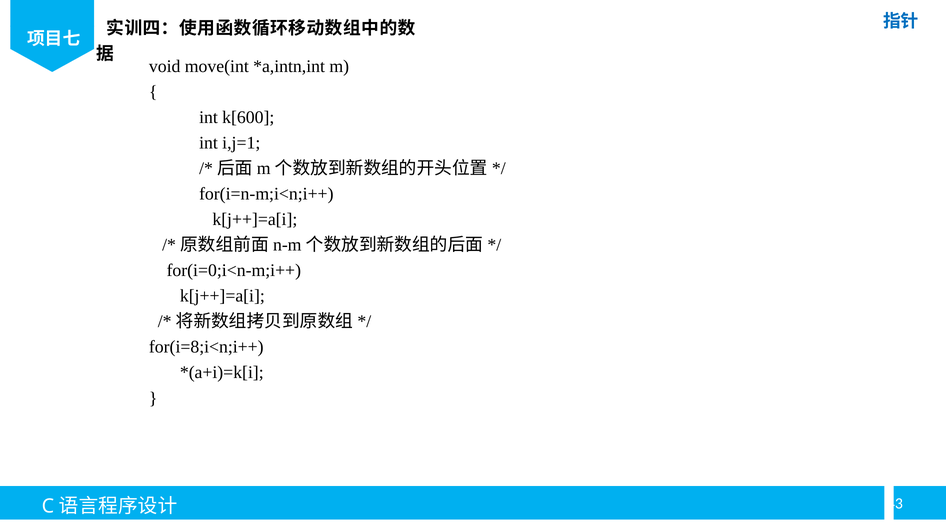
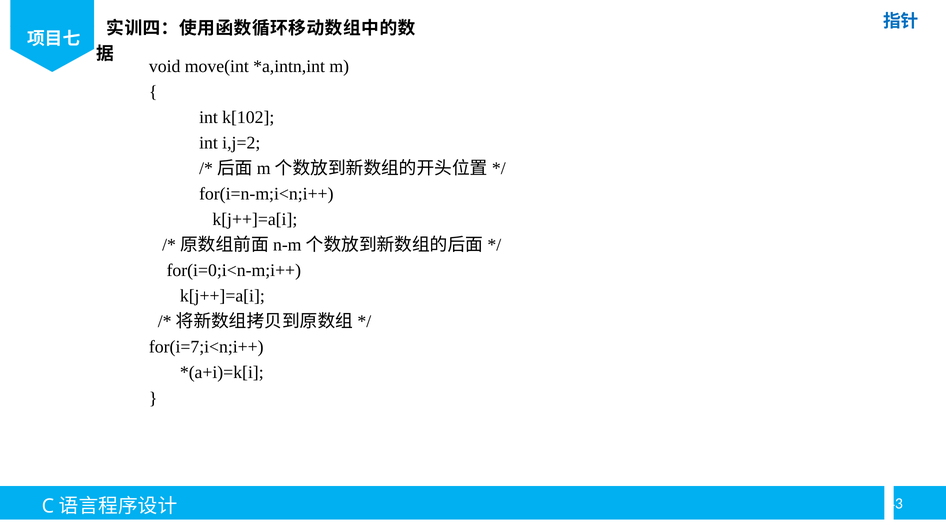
k[600: k[600 -> k[102
i,j=1: i,j=1 -> i,j=2
for(i=8;i<n;i++: for(i=8;i<n;i++ -> for(i=7;i<n;i++
